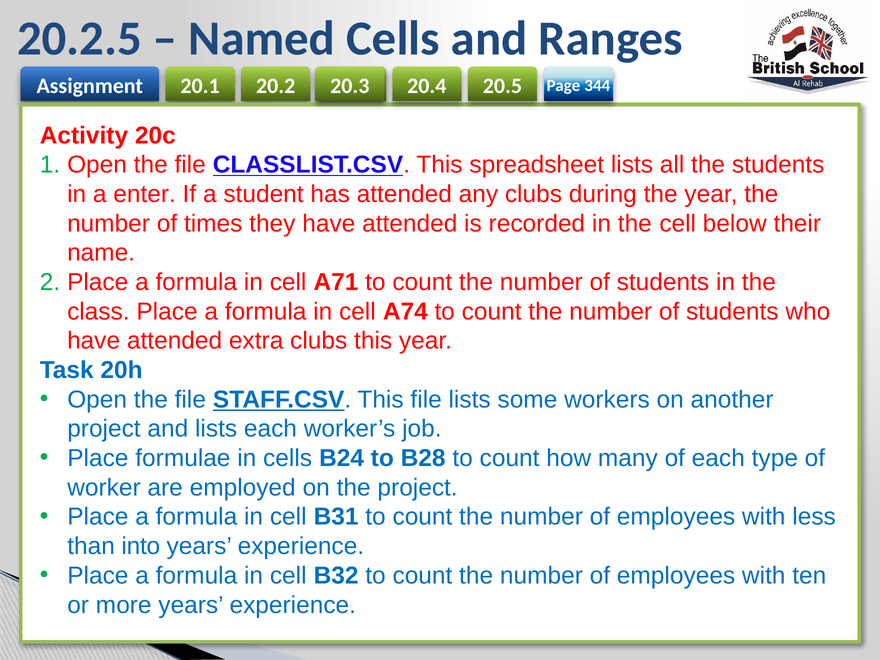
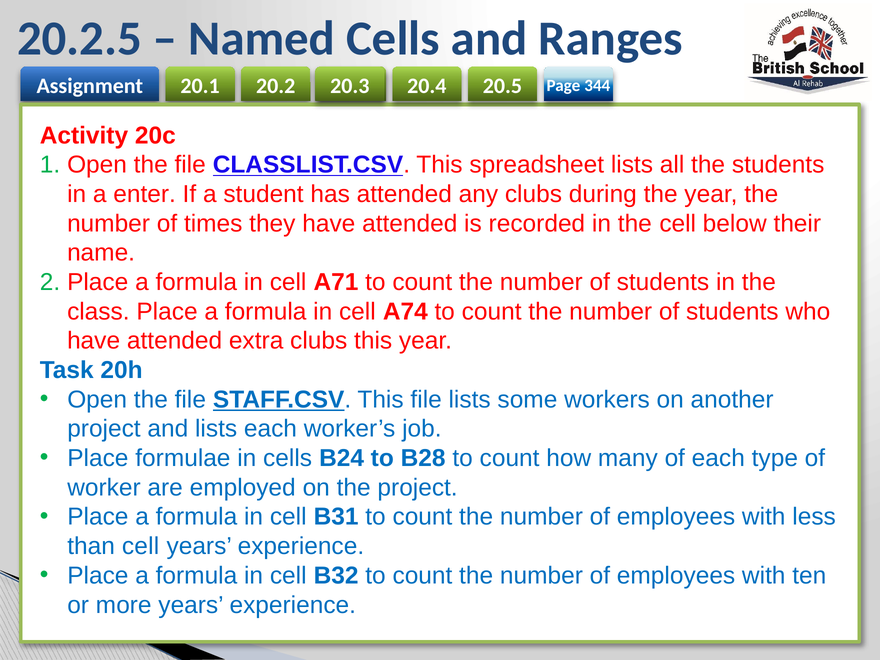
than into: into -> cell
